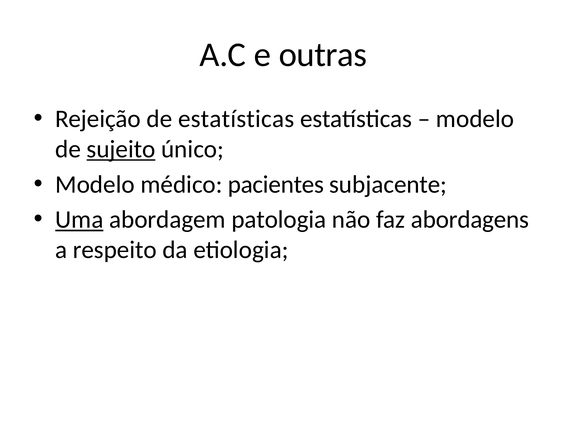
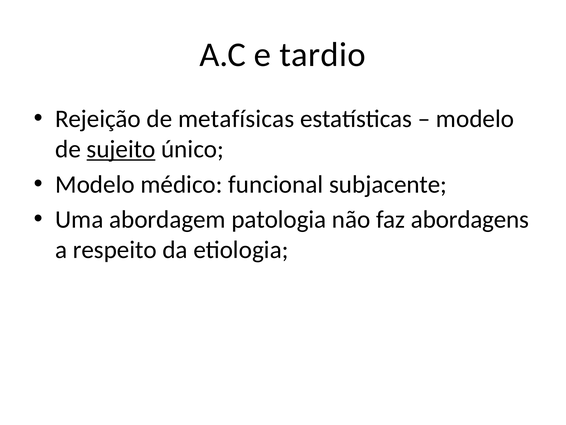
outras: outras -> tardio
de estatísticas: estatísticas -> metafísicas
pacientes: pacientes -> funcional
Uma underline: present -> none
